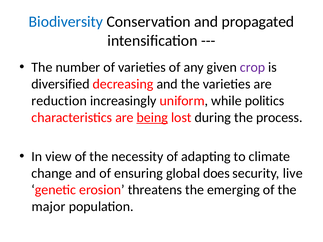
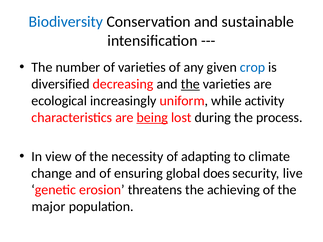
propagated: propagated -> sustainable
crop colour: purple -> blue
the at (190, 84) underline: none -> present
reduction: reduction -> ecological
politics: politics -> activity
emerging: emerging -> achieving
